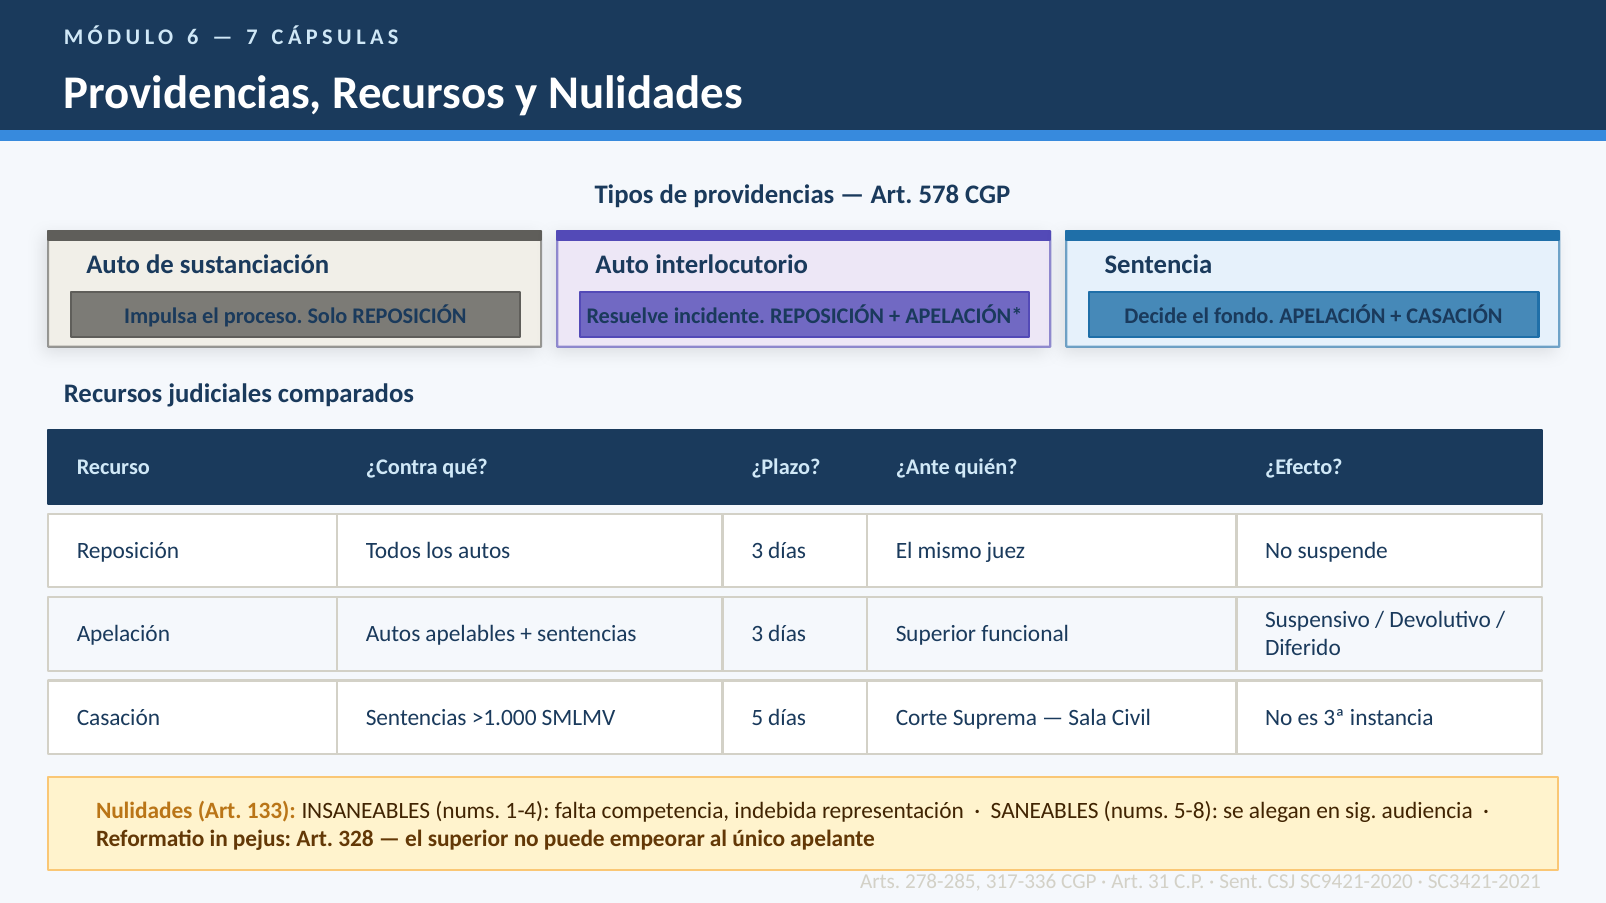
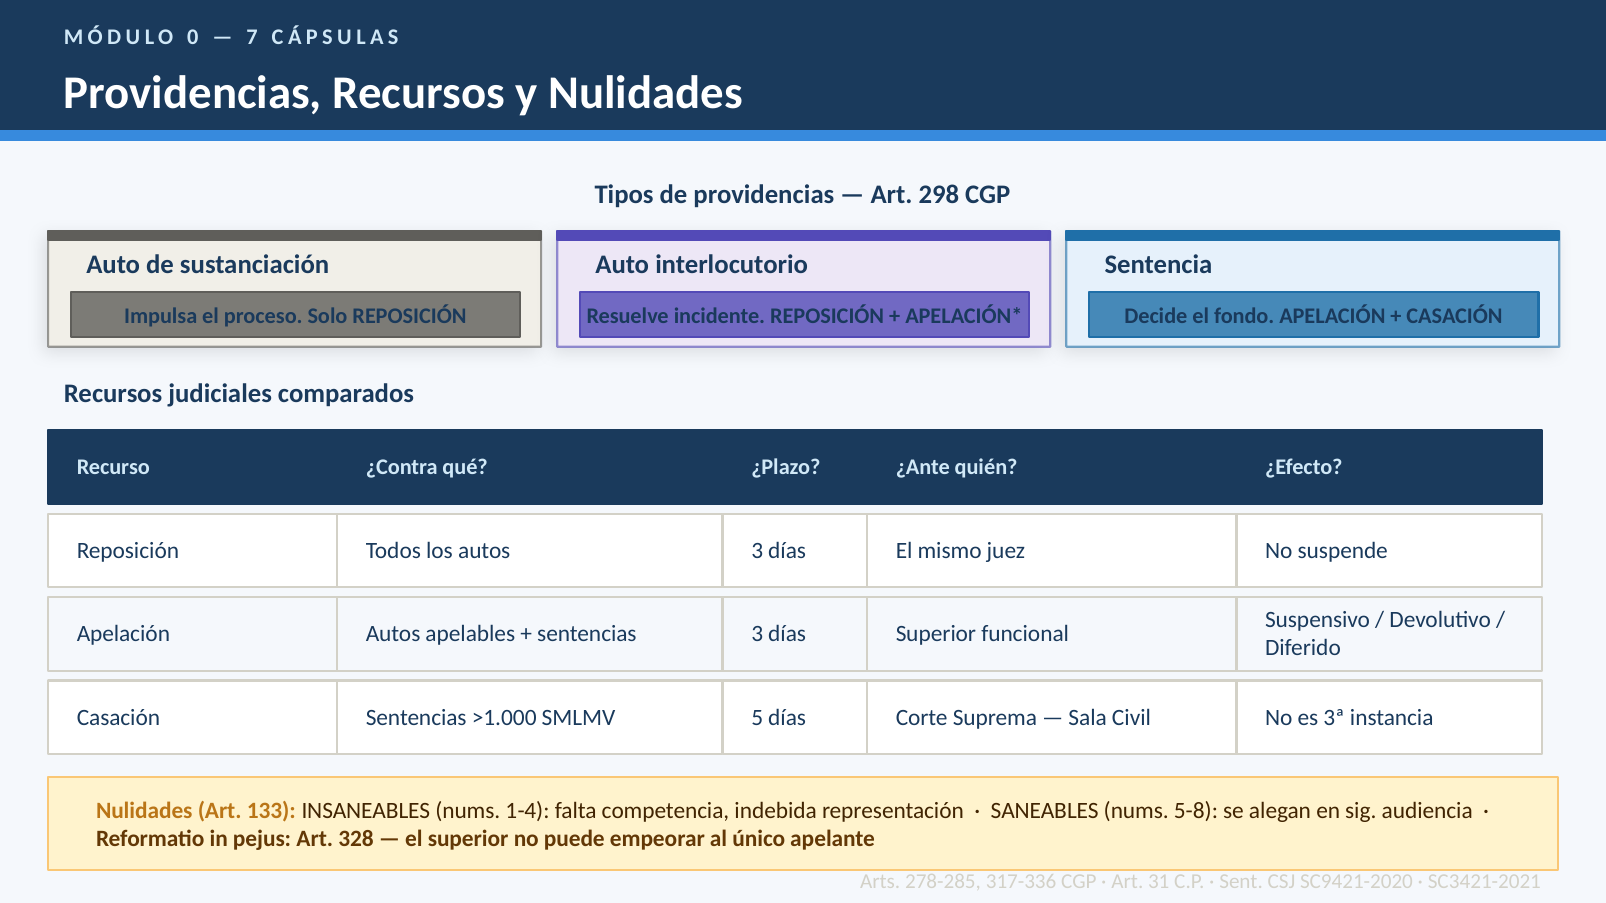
6: 6 -> 0
578: 578 -> 298
